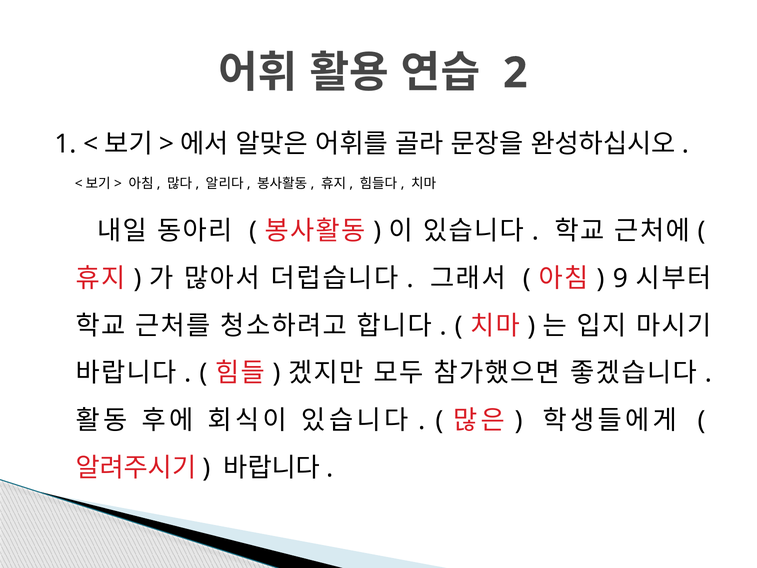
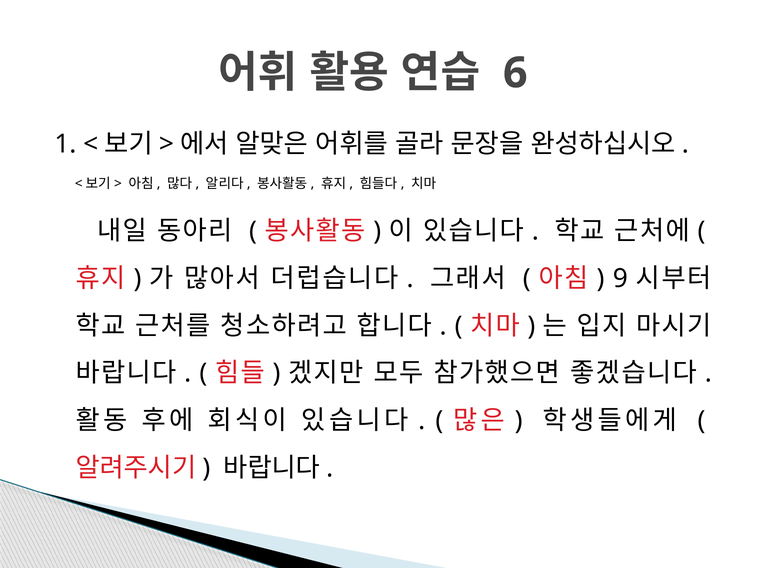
2: 2 -> 6
